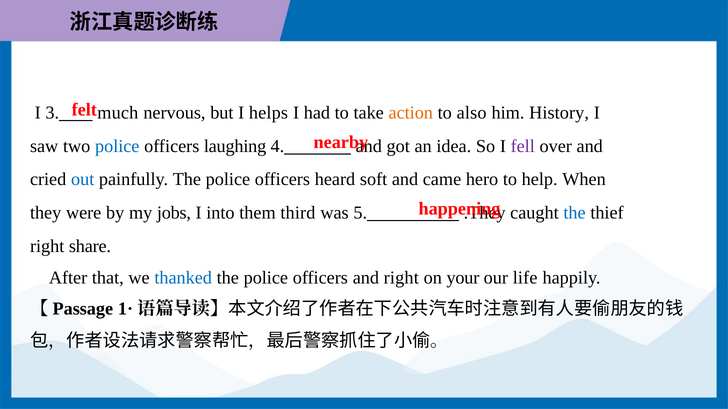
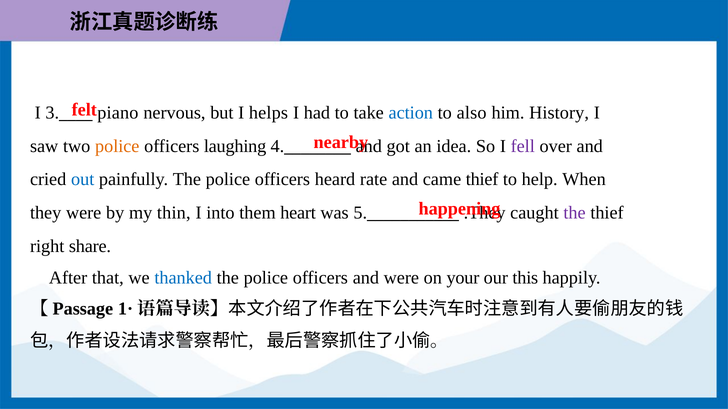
much: much -> piano
action colour: orange -> blue
police at (117, 146) colour: blue -> orange
soft: soft -> rate
came hero: hero -> thief
jobs: jobs -> thin
third: third -> heart
the at (575, 213) colour: blue -> purple
and right: right -> were
life: life -> this
